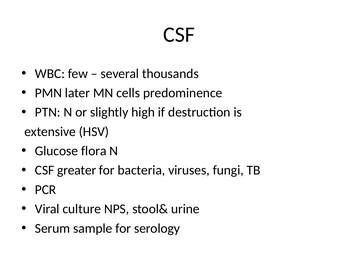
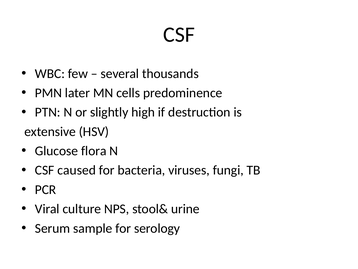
greater: greater -> caused
